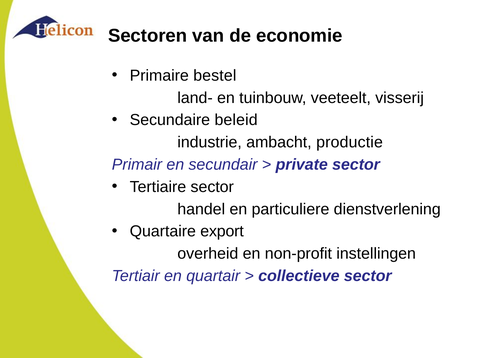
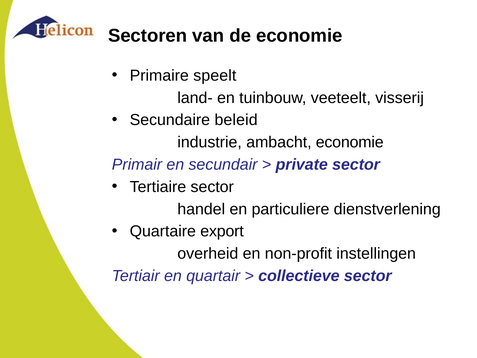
bestel: bestel -> speelt
ambacht productie: productie -> economie
